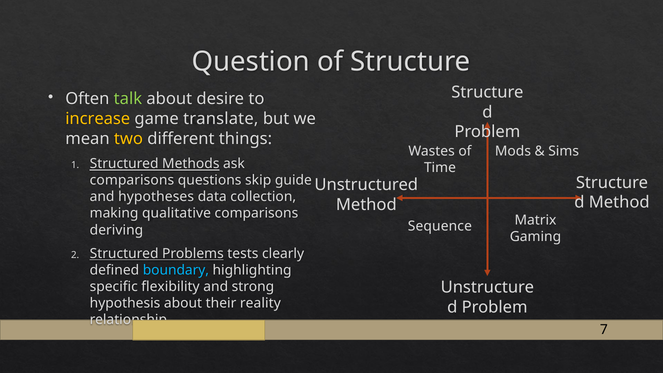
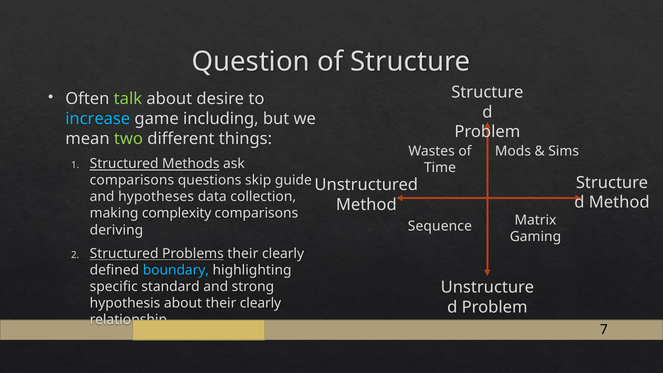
increase colour: yellow -> light blue
translate: translate -> including
two colour: yellow -> light green
qualitative: qualitative -> complexity
Problems tests: tests -> their
flexibility: flexibility -> standard
about their reality: reality -> clearly
